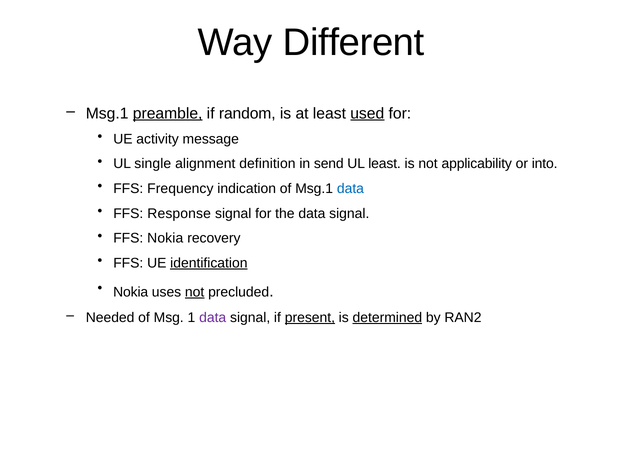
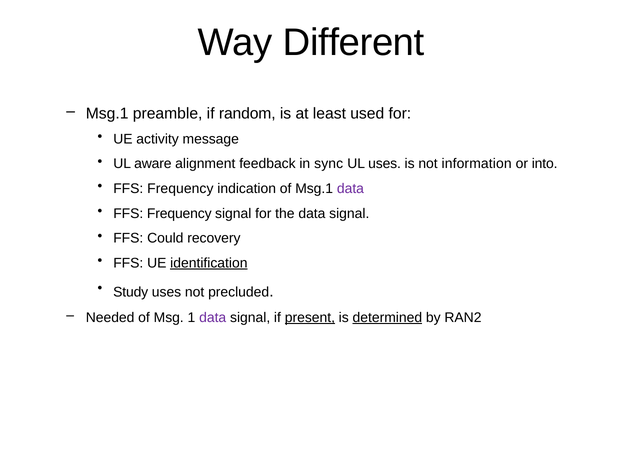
preamble underline: present -> none
used underline: present -> none
single: single -> aware
definition: definition -> feedback
send: send -> sync
UL least: least -> uses
applicability: applicability -> information
data at (350, 188) colour: blue -> purple
Response at (179, 213): Response -> Frequency
FFS Nokia: Nokia -> Could
Nokia at (131, 292): Nokia -> Study
not at (195, 292) underline: present -> none
